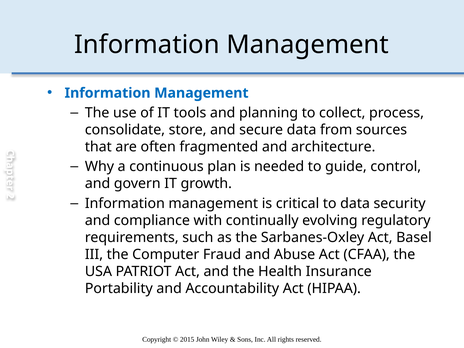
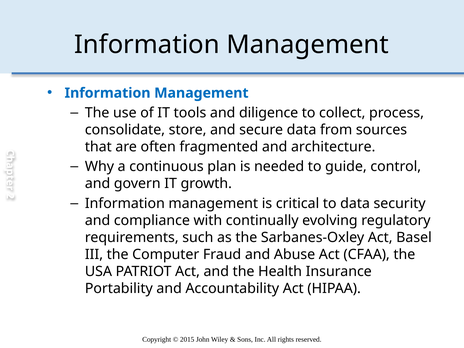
planning: planning -> diligence
